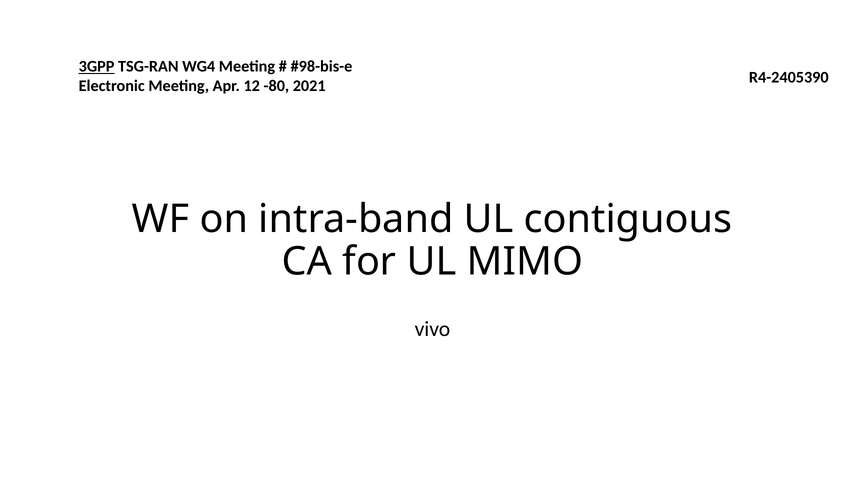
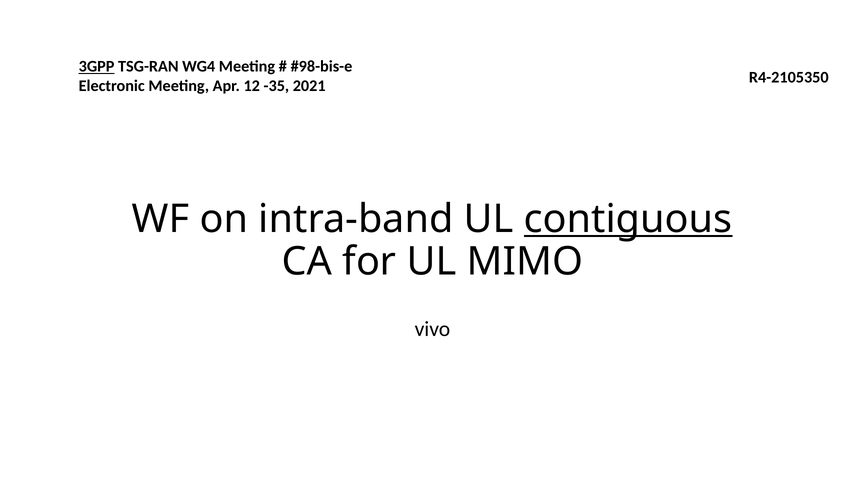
R4-2405390: R4-2405390 -> R4-2105350
-80: -80 -> -35
contiguous underline: none -> present
